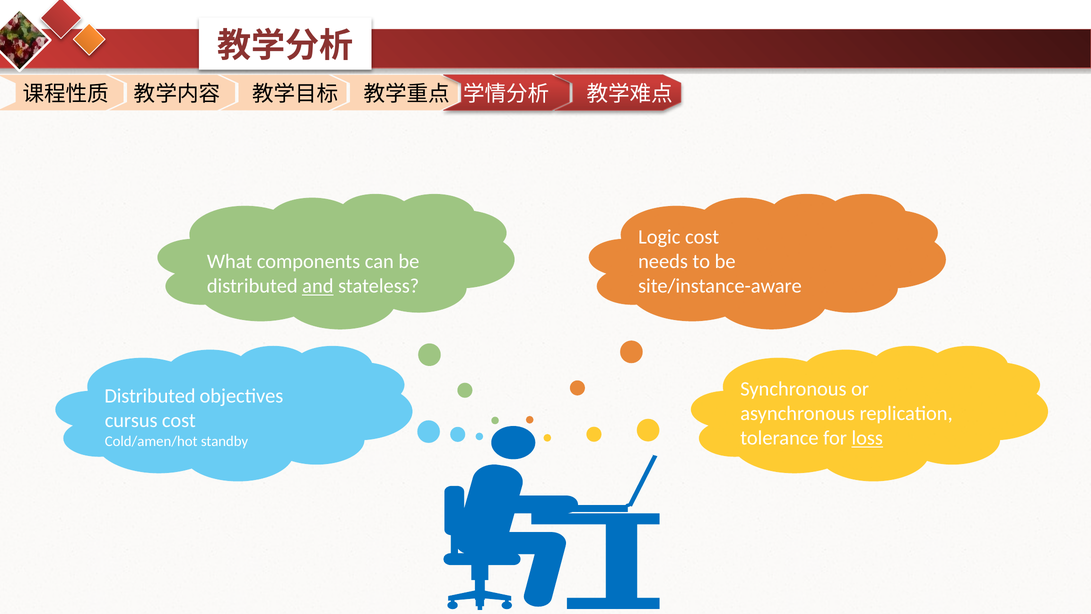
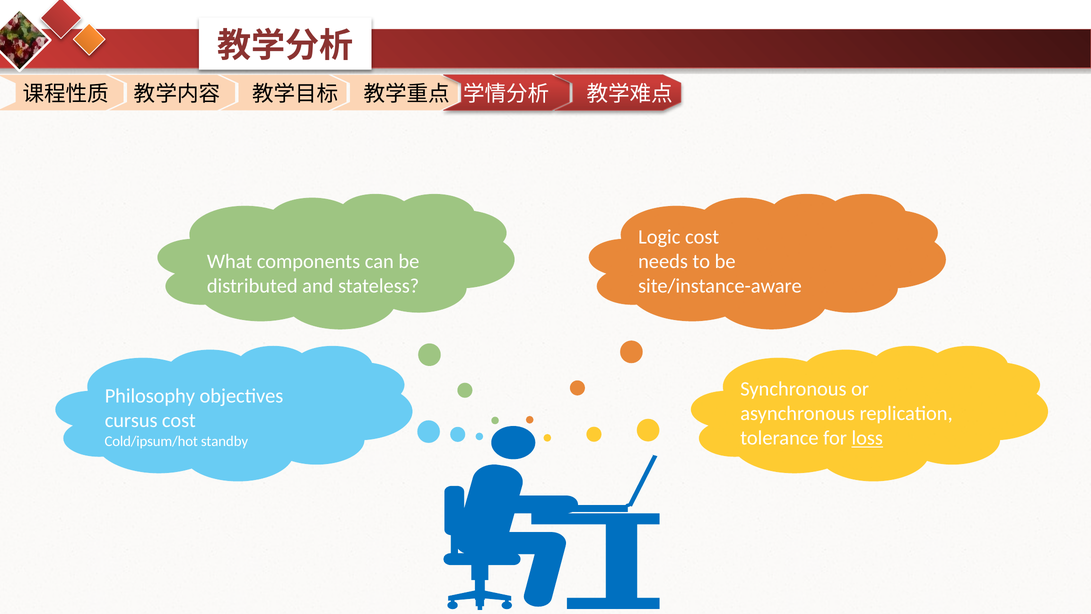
and underline: present -> none
Distributed at (150, 396): Distributed -> Philosophy
Cold/amen/hot: Cold/amen/hot -> Cold/ipsum/hot
